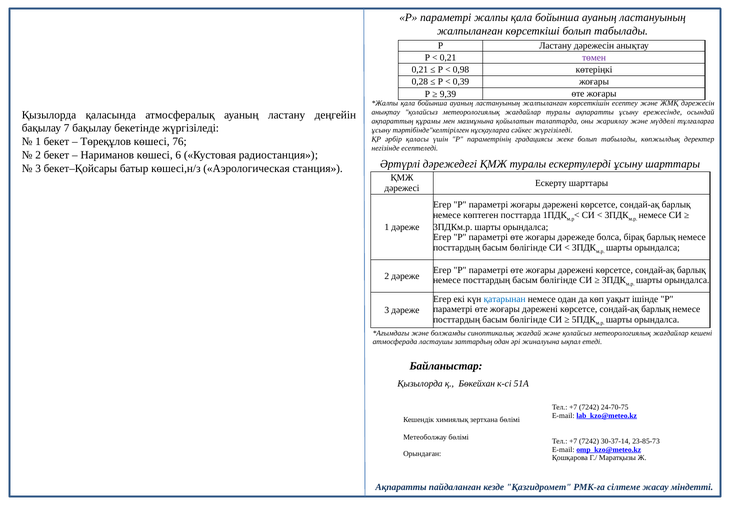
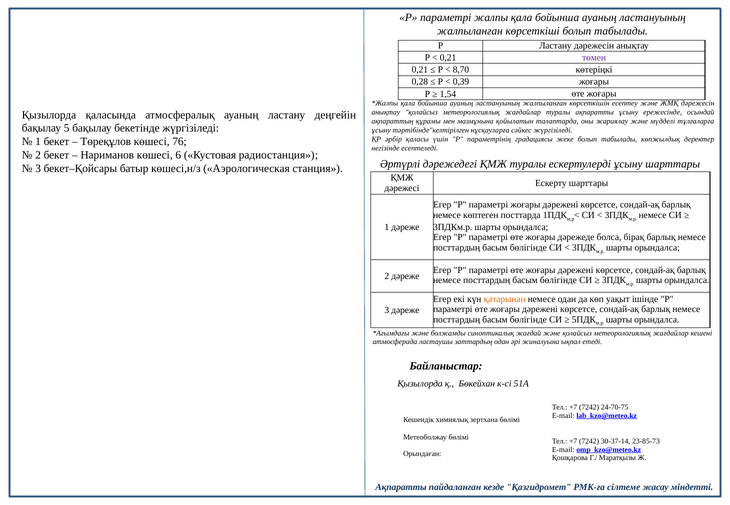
0,98: 0,98 -> 8,70
9,39: 9,39 -> 1,54
7: 7 -> 5
қатарынан colour: blue -> orange
